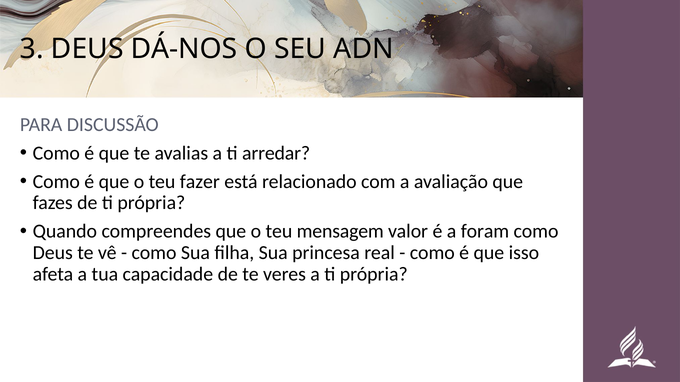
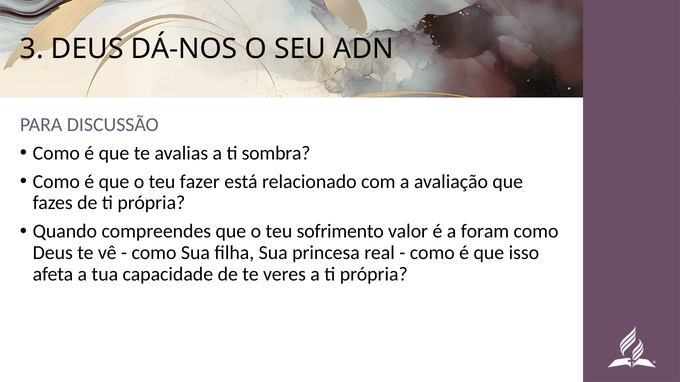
arredar: arredar -> sombra
mensagem: mensagem -> sofrimento
